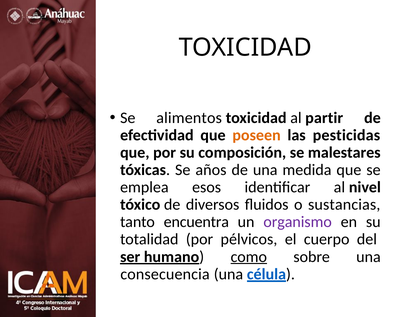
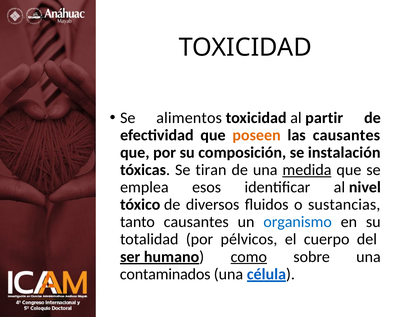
las pesticidas: pesticidas -> causantes
malestares: malestares -> instalación
años: años -> tiran
medida underline: none -> present
tanto encuentra: encuentra -> causantes
organismo colour: purple -> blue
consecuencia: consecuencia -> contaminados
